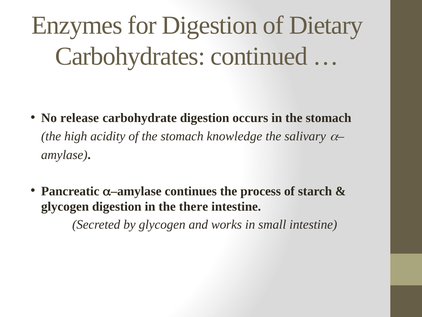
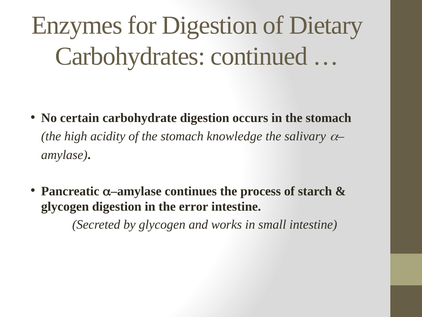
release: release -> certain
there: there -> error
